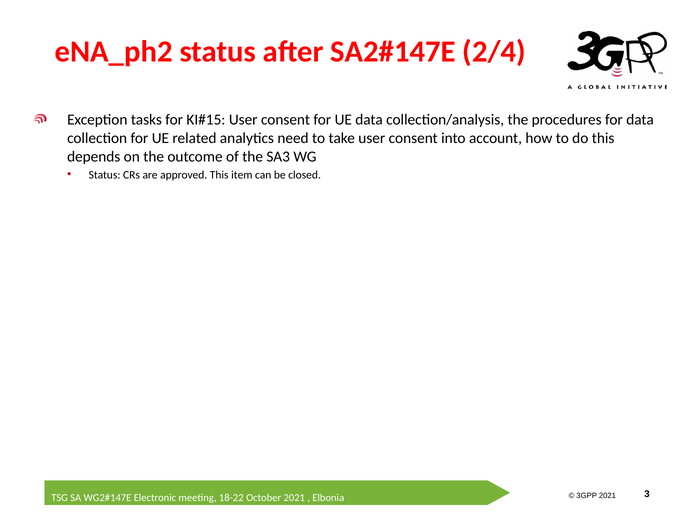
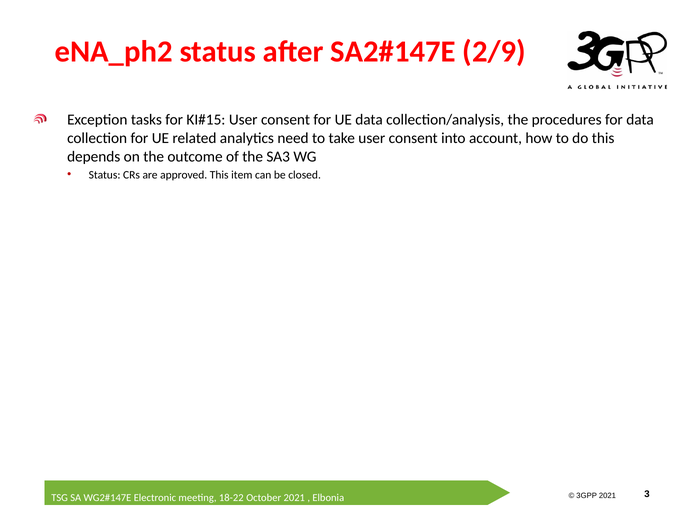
2/4: 2/4 -> 2/9
